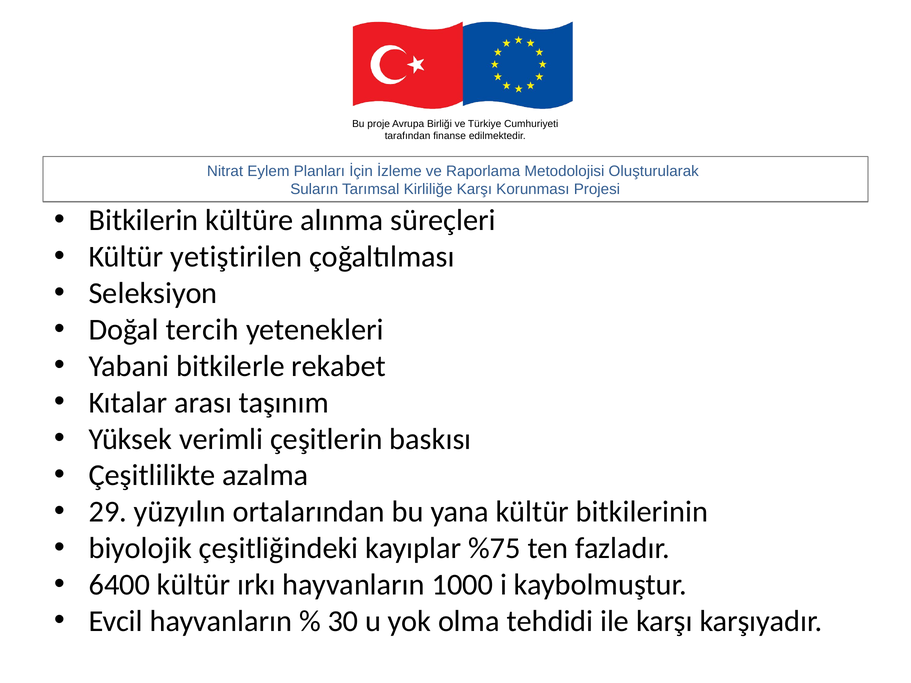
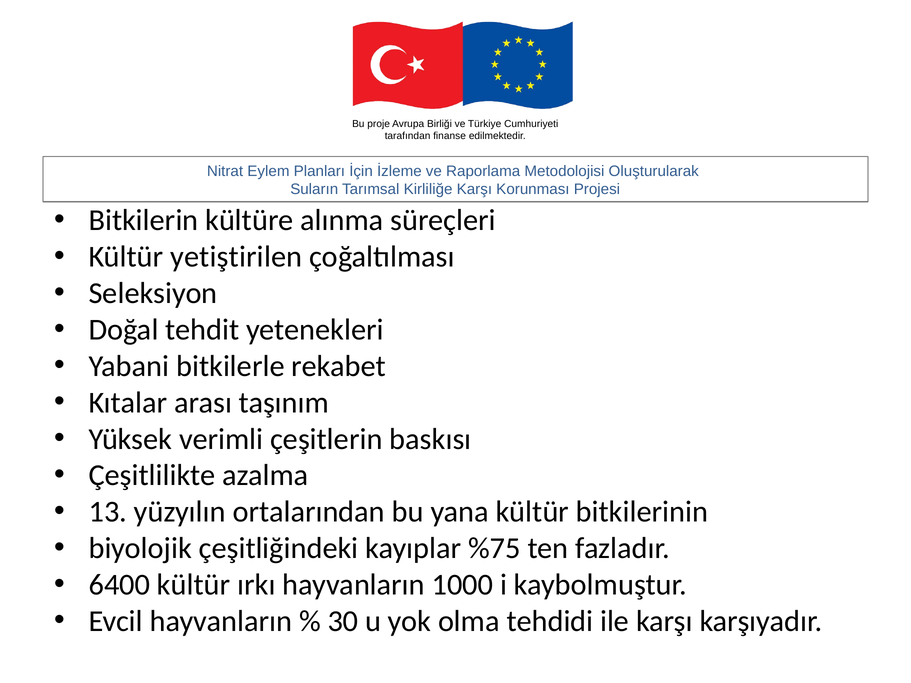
tercih: tercih -> tehdit
29: 29 -> 13
